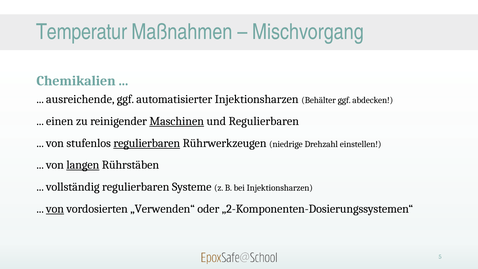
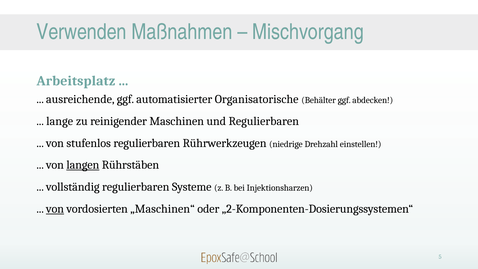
Temperatur: Temperatur -> Verwenden
Chemikalien: Chemikalien -> Arbeitsplatz
automatisierter Injektionsharzen: Injektionsharzen -> Organisatorische
einen: einen -> lange
Maschinen underline: present -> none
regulierbaren at (147, 143) underline: present -> none
„Verwenden“: „Verwenden“ -> „Maschinen“
